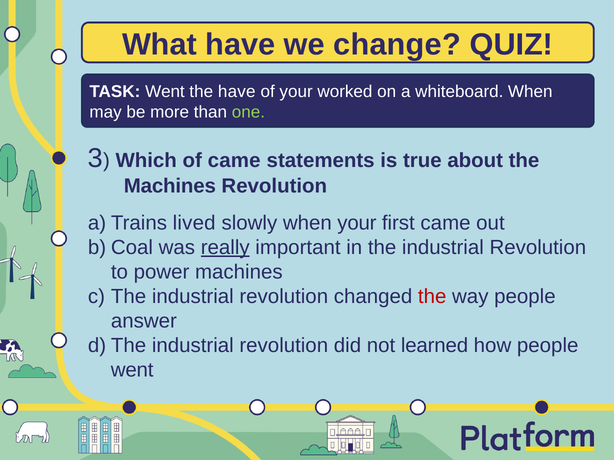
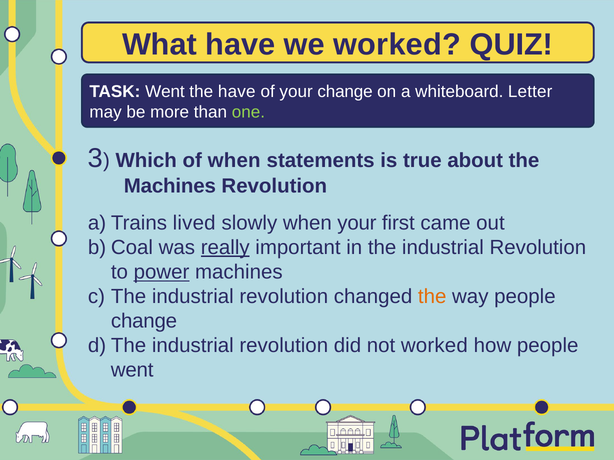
we change: change -> worked
your worked: worked -> change
whiteboard When: When -> Letter
of came: came -> when
power underline: none -> present
the at (432, 297) colour: red -> orange
answer at (144, 322): answer -> change
not learned: learned -> worked
